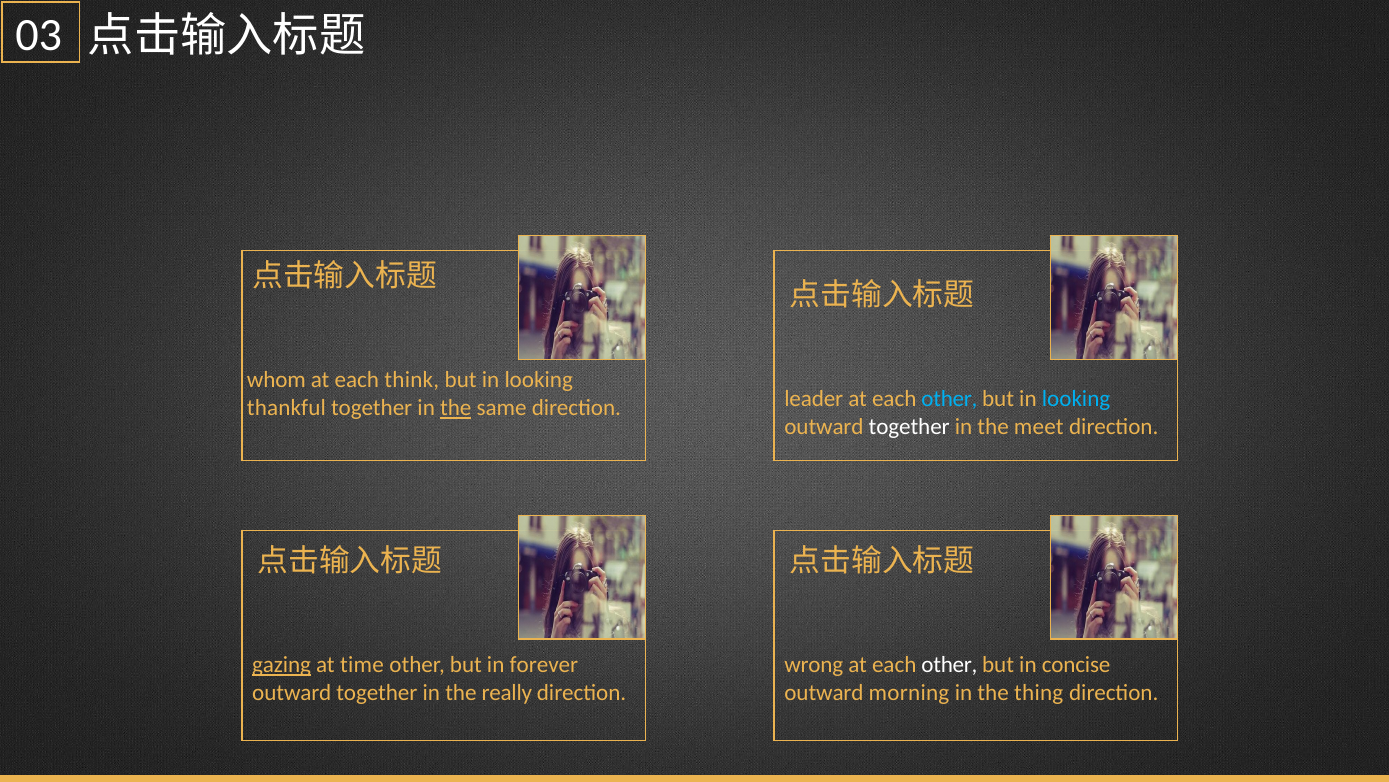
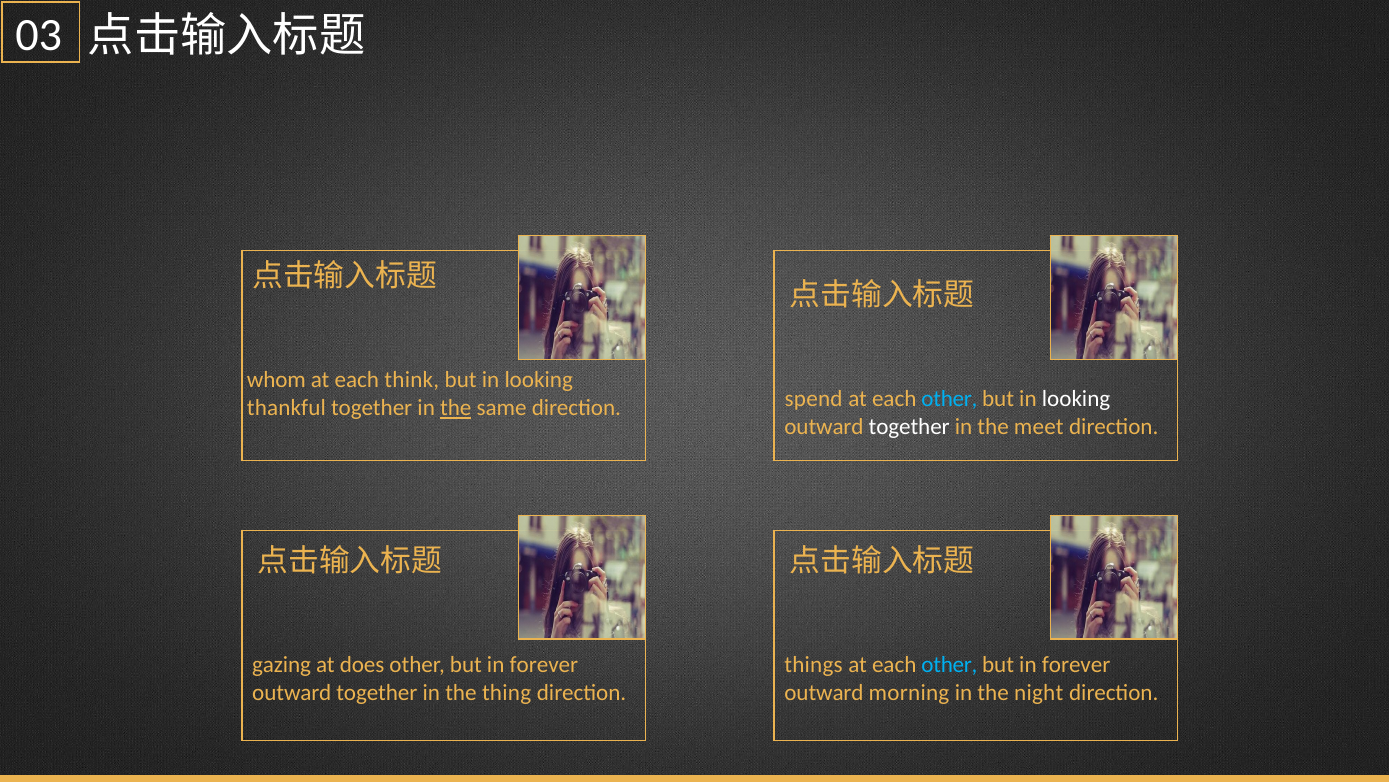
leader: leader -> spend
looking at (1076, 398) colour: light blue -> white
gazing underline: present -> none
time: time -> does
wrong: wrong -> things
other at (949, 664) colour: white -> light blue
concise at (1076, 664): concise -> forever
really: really -> thing
thing: thing -> night
